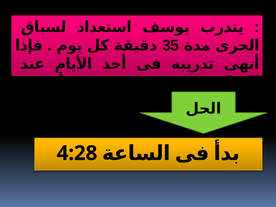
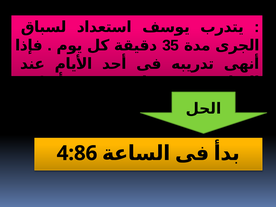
4:28: 4:28 -> 4:86
